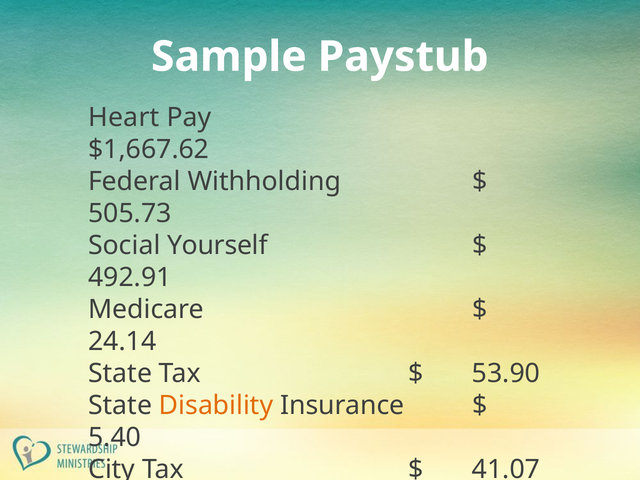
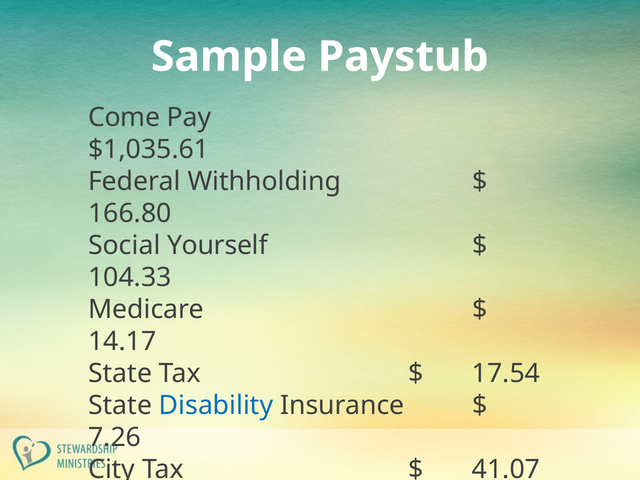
Heart: Heart -> Come
$1,667.62: $1,667.62 -> $1,035.61
505.73: 505.73 -> 166.80
492.91: 492.91 -> 104.33
24.14: 24.14 -> 14.17
53.90: 53.90 -> 17.54
Disability colour: orange -> blue
5.40: 5.40 -> 7.26
